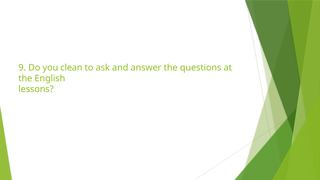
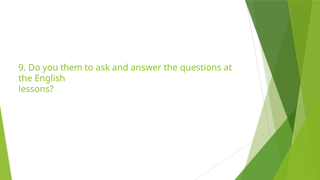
clean: clean -> them
